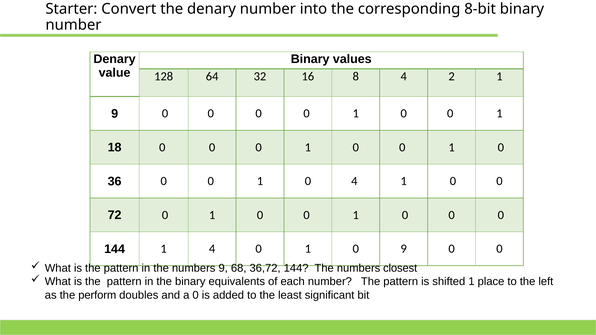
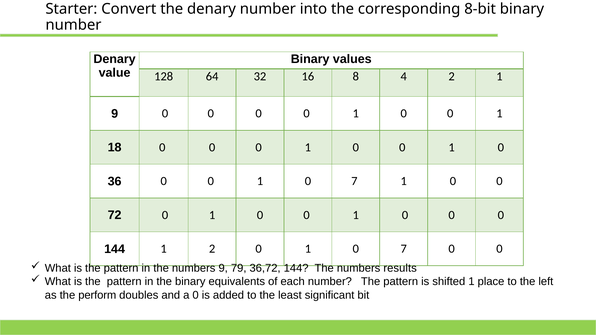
4 at (354, 181): 4 -> 7
1 4: 4 -> 2
9 at (404, 249): 9 -> 7
68: 68 -> 79
closest: closest -> results
